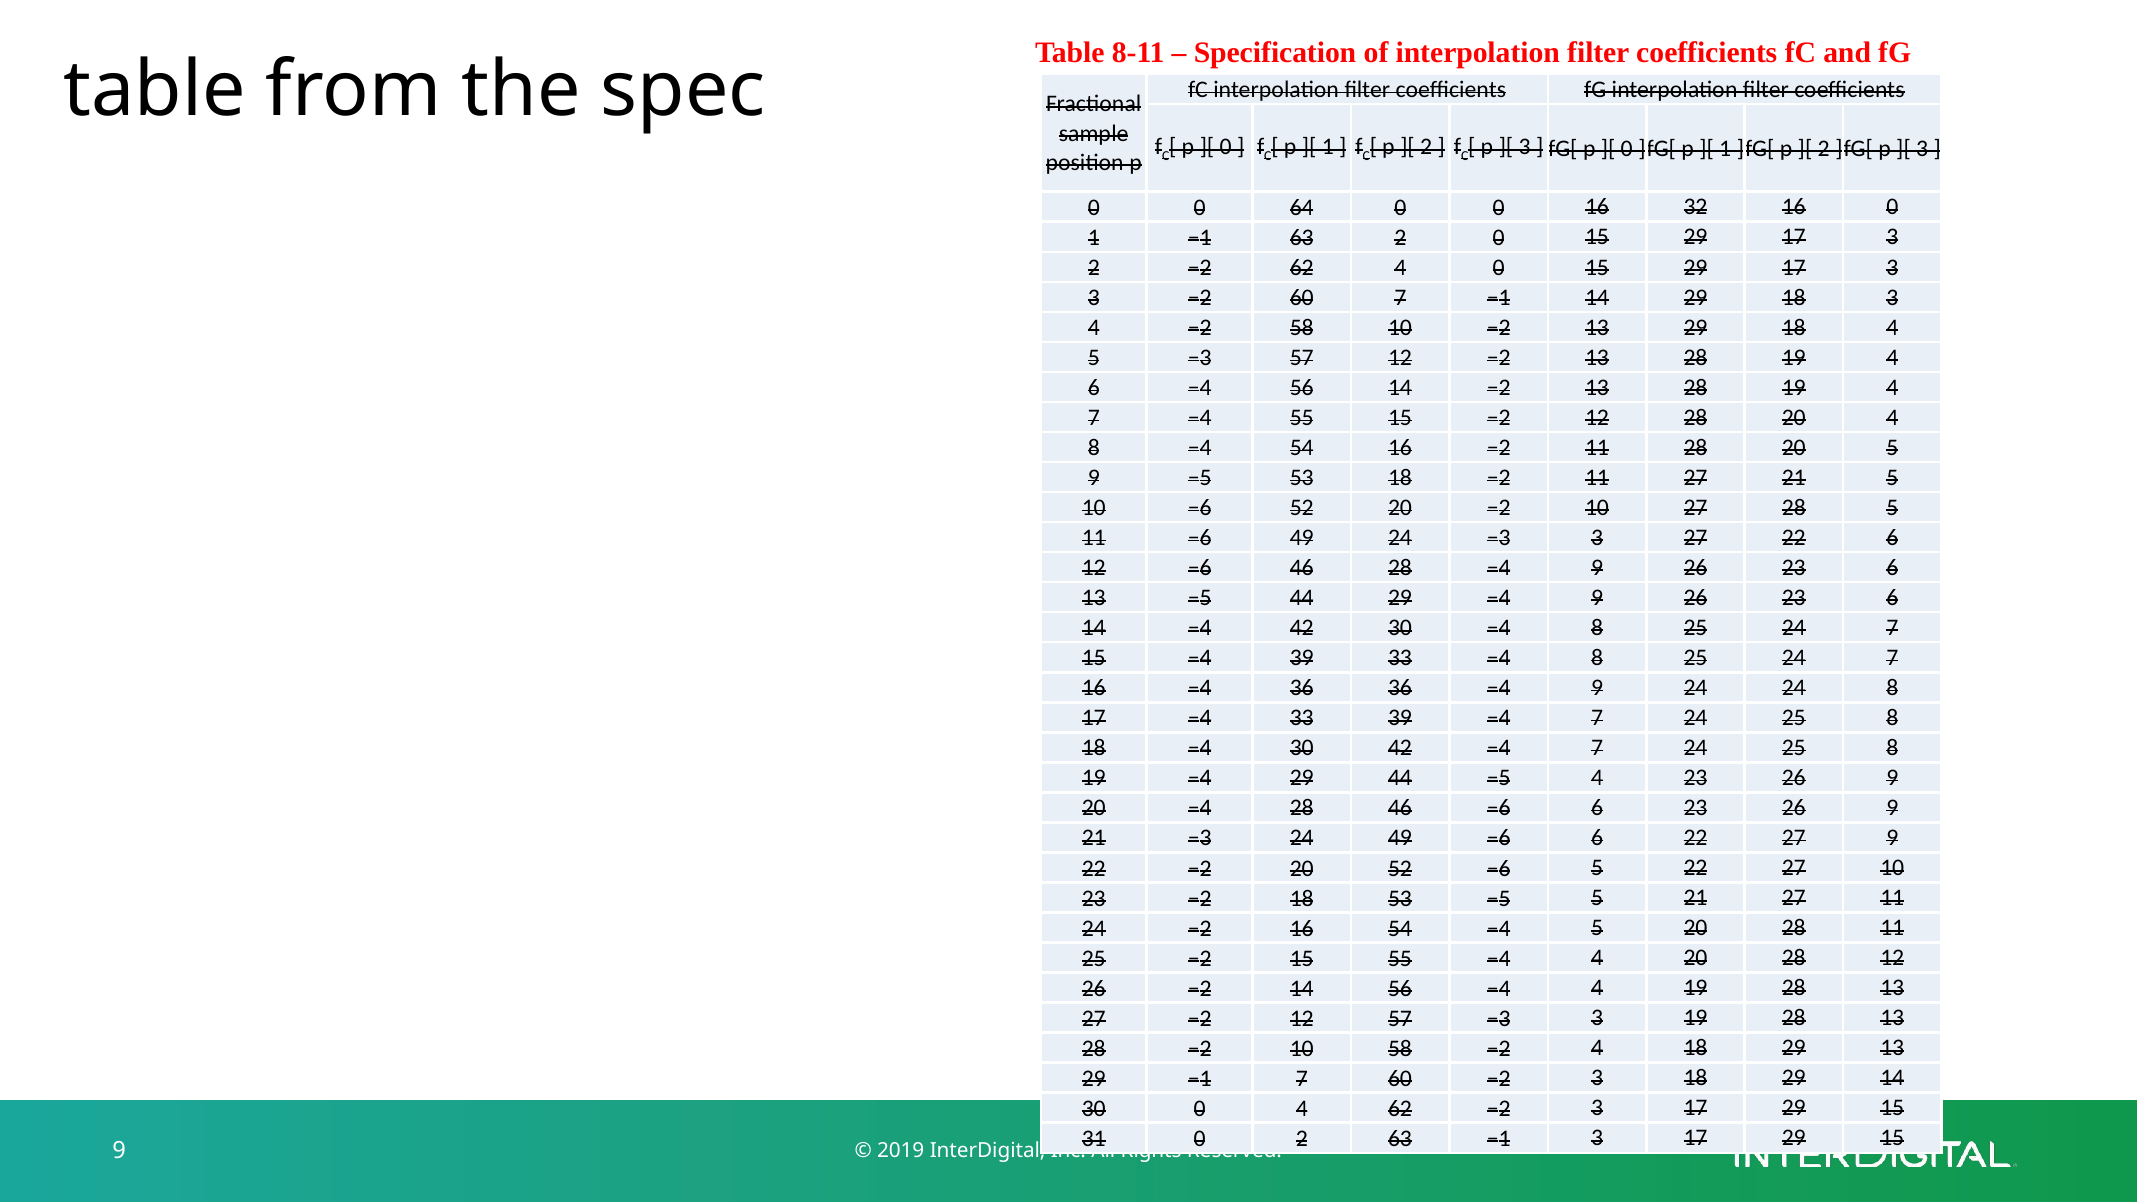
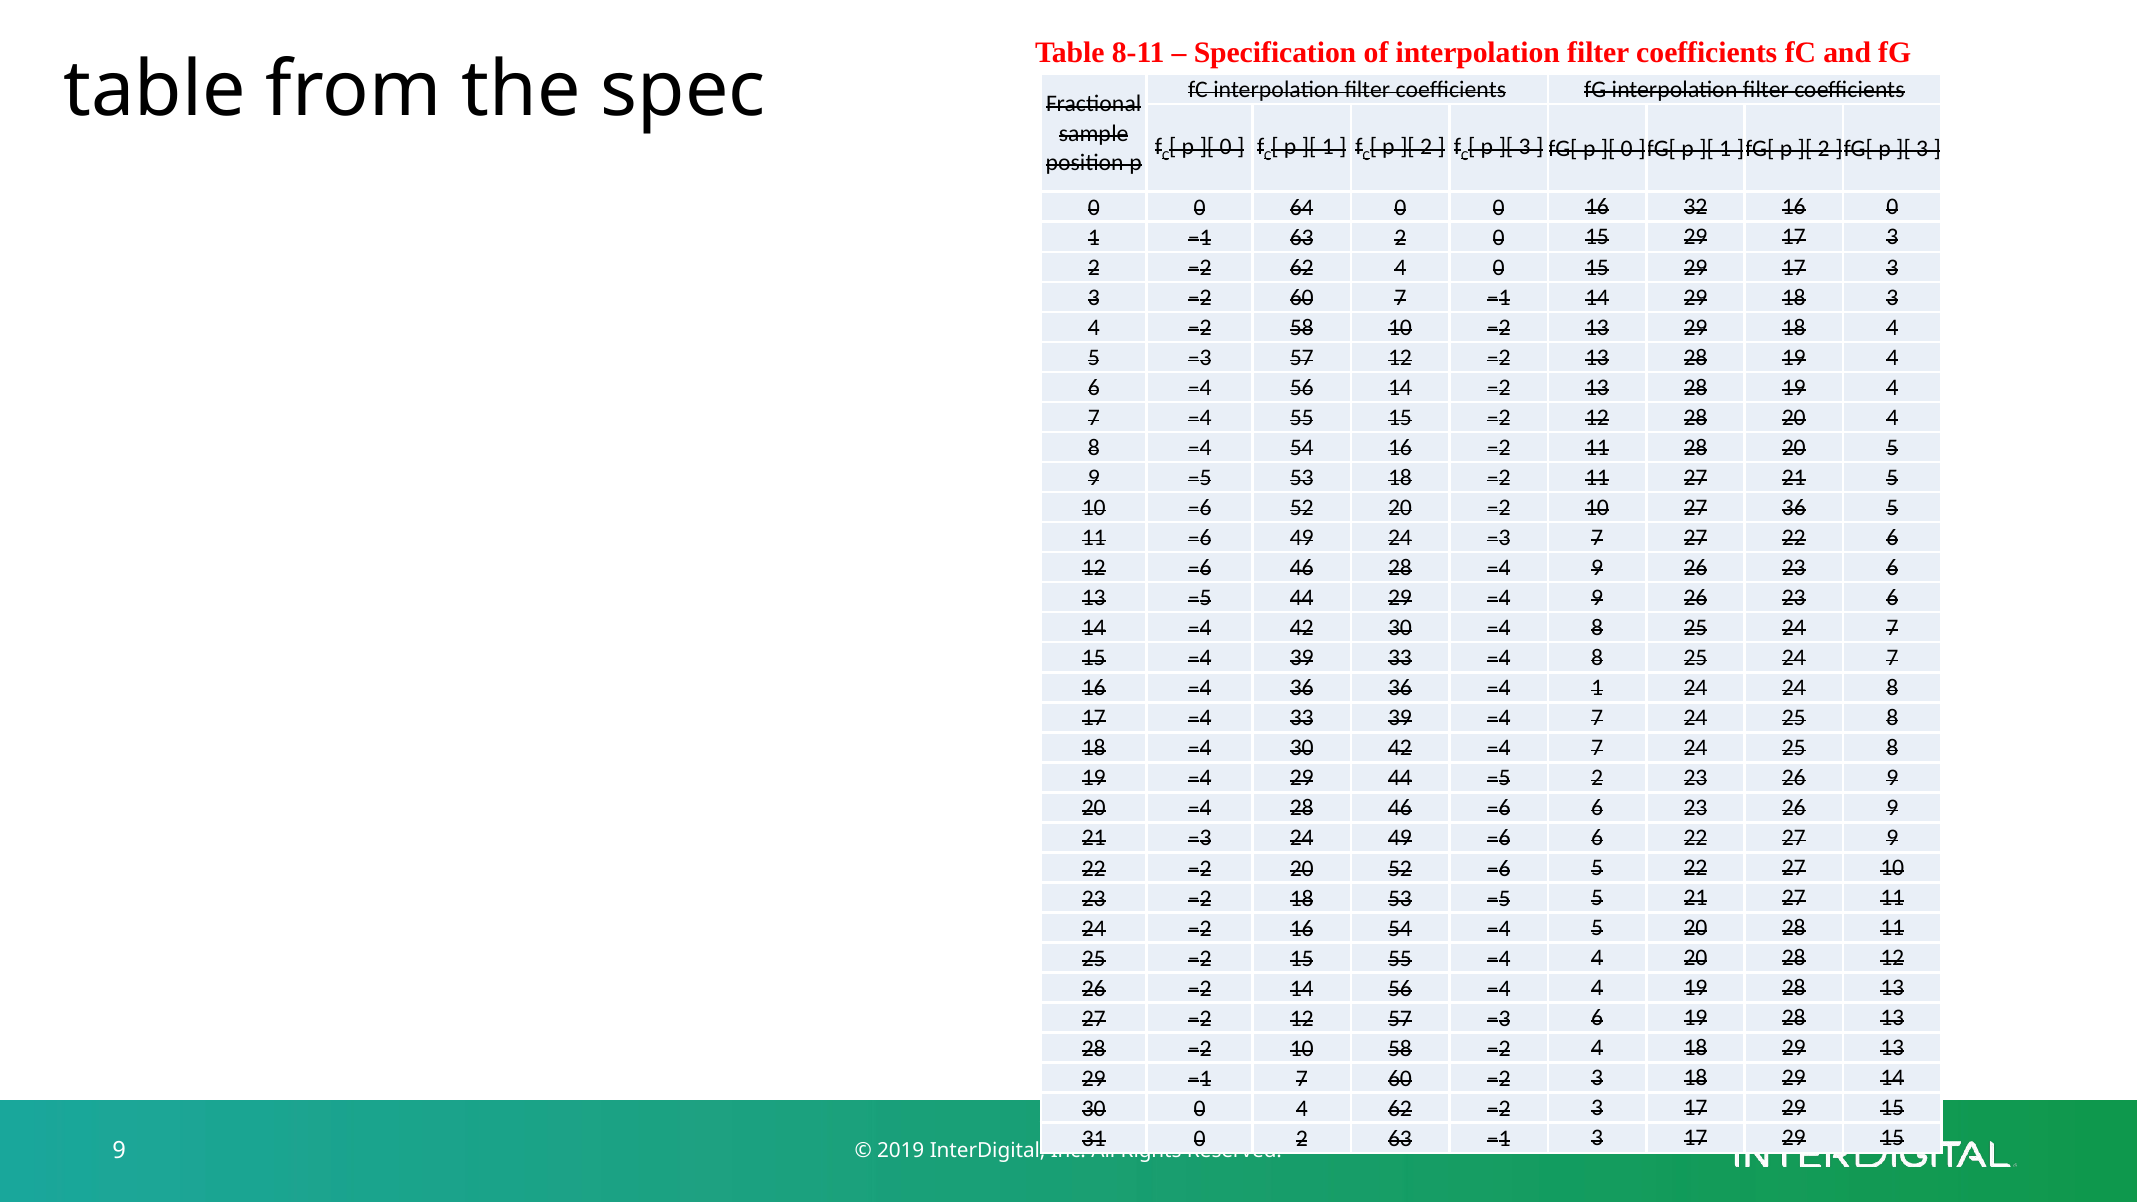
27 28: 28 -> 36
24 −3 3: 3 -> 7
36 −4 9: 9 -> 1
−5 4: 4 -> 2
57 −3 3: 3 -> 6
